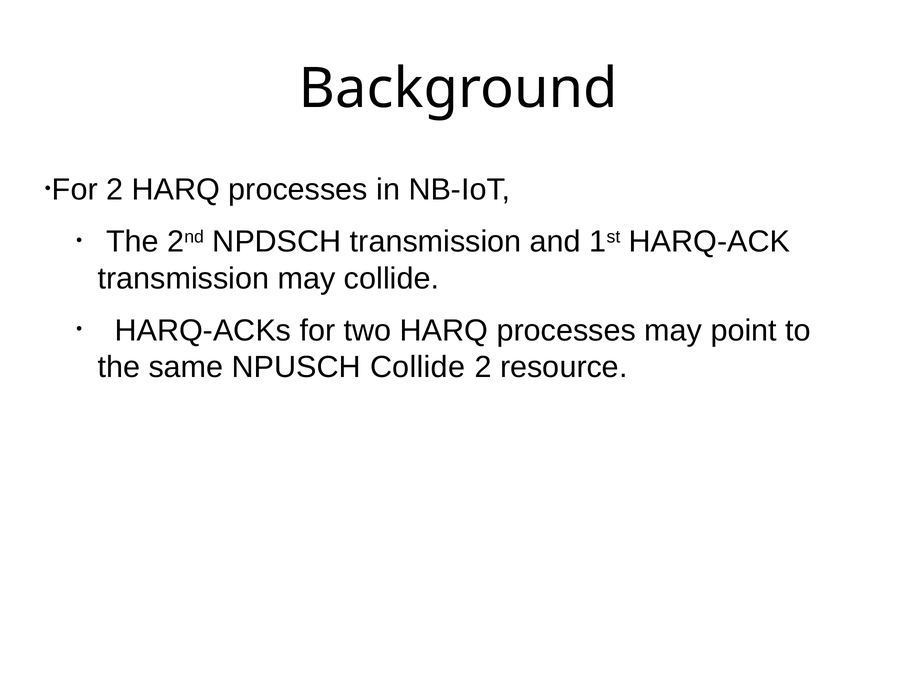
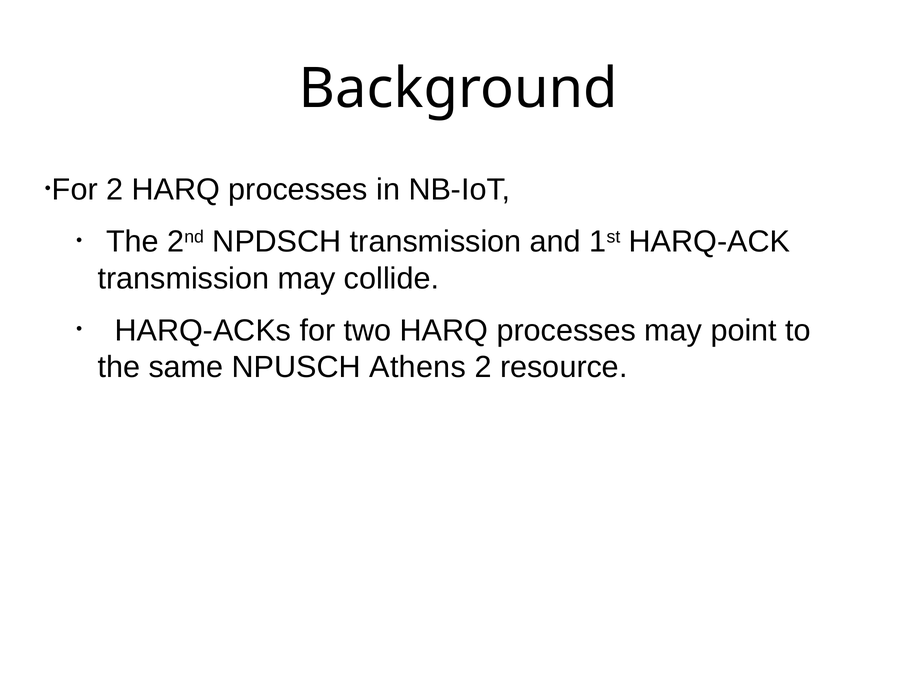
NPUSCH Collide: Collide -> Athens
